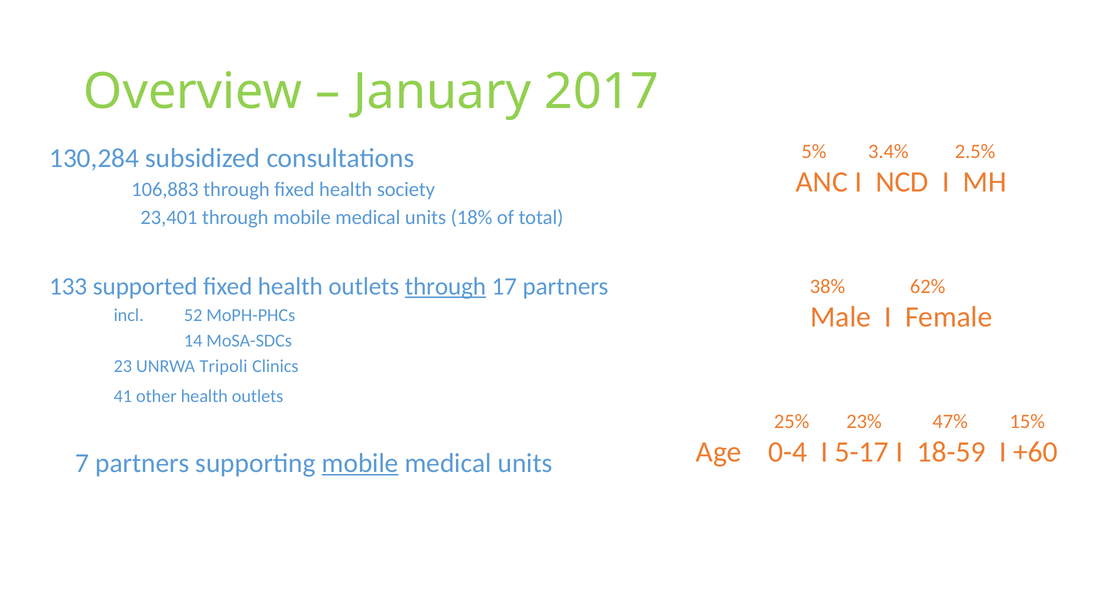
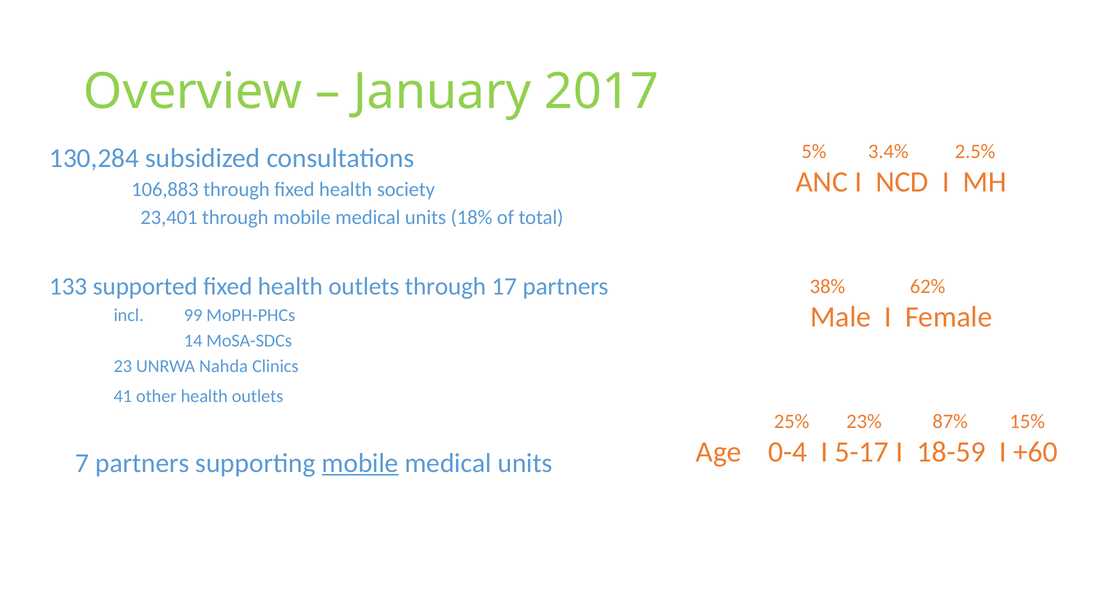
through at (445, 287) underline: present -> none
52: 52 -> 99
Tripoli: Tripoli -> Nahda
47%: 47% -> 87%
